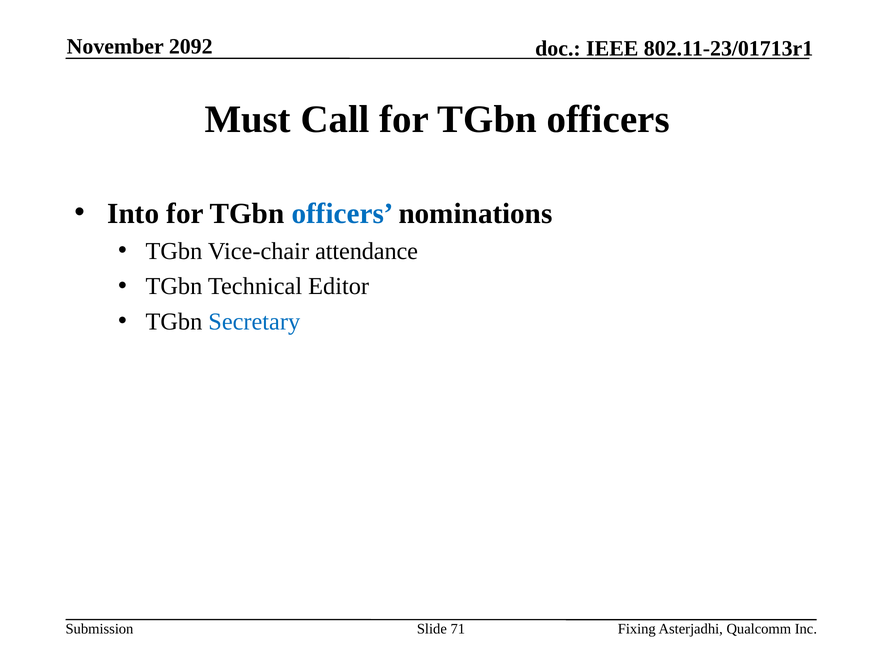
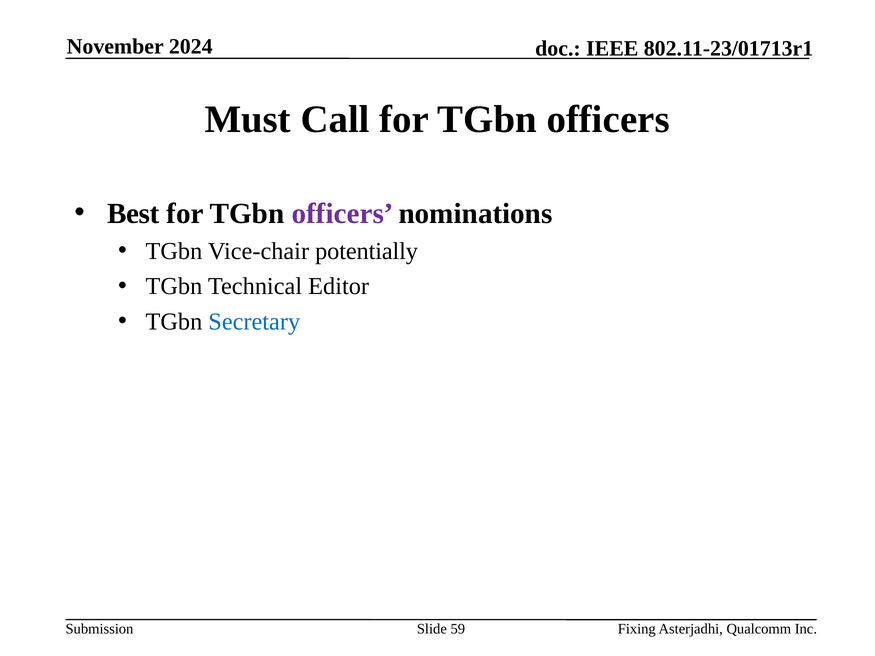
2092: 2092 -> 2024
Into: Into -> Best
officers at (343, 214) colour: blue -> purple
attendance: attendance -> potentially
71: 71 -> 59
